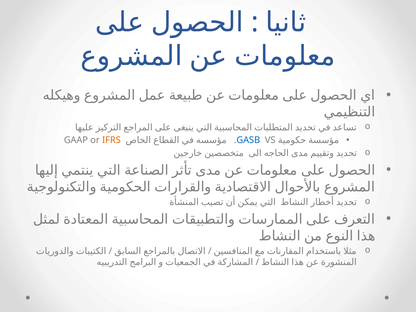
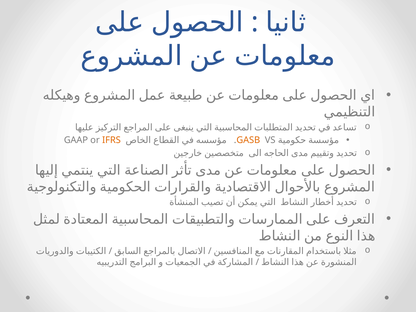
GASB colour: blue -> orange
